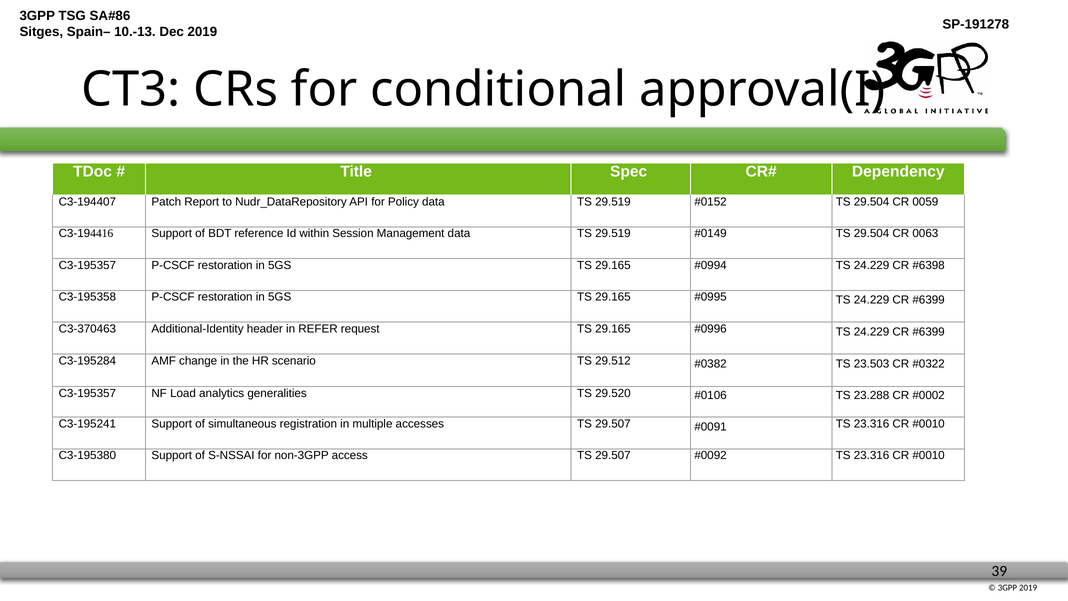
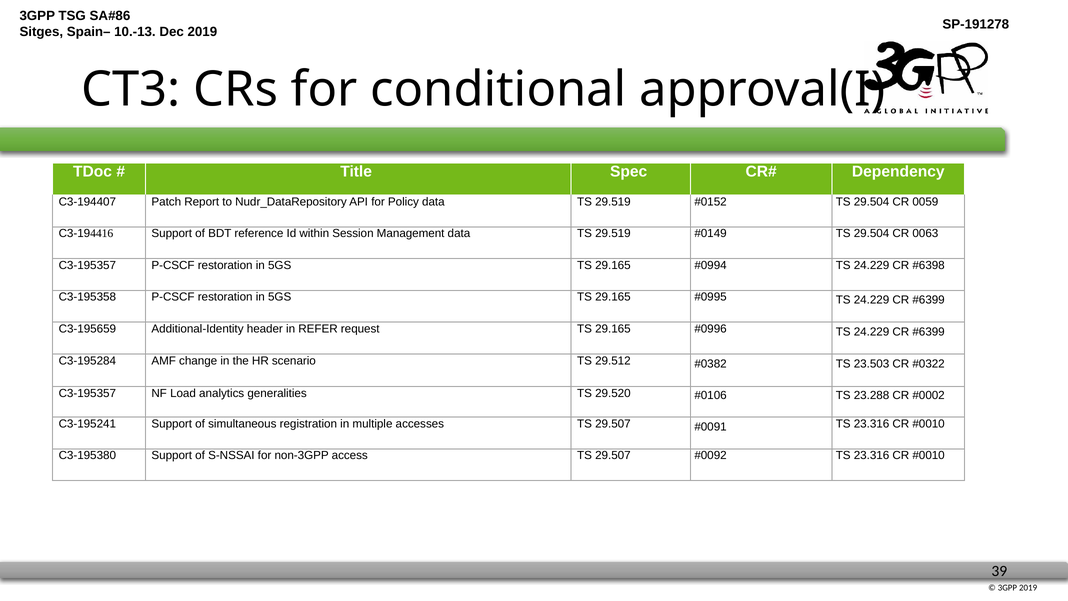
C3-370463: C3-370463 -> C3-195659
